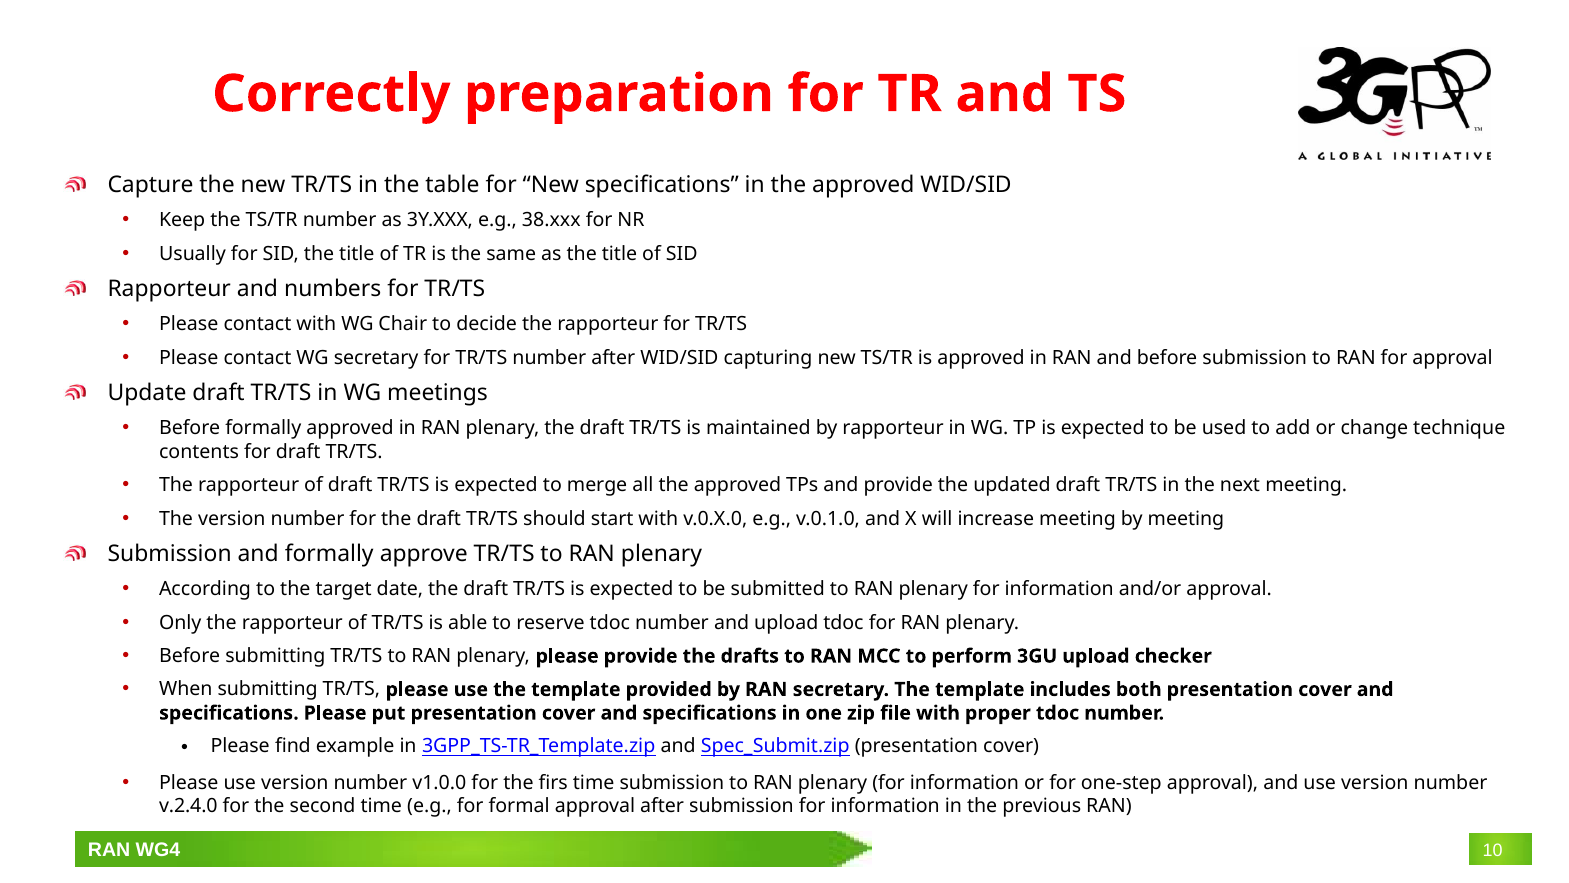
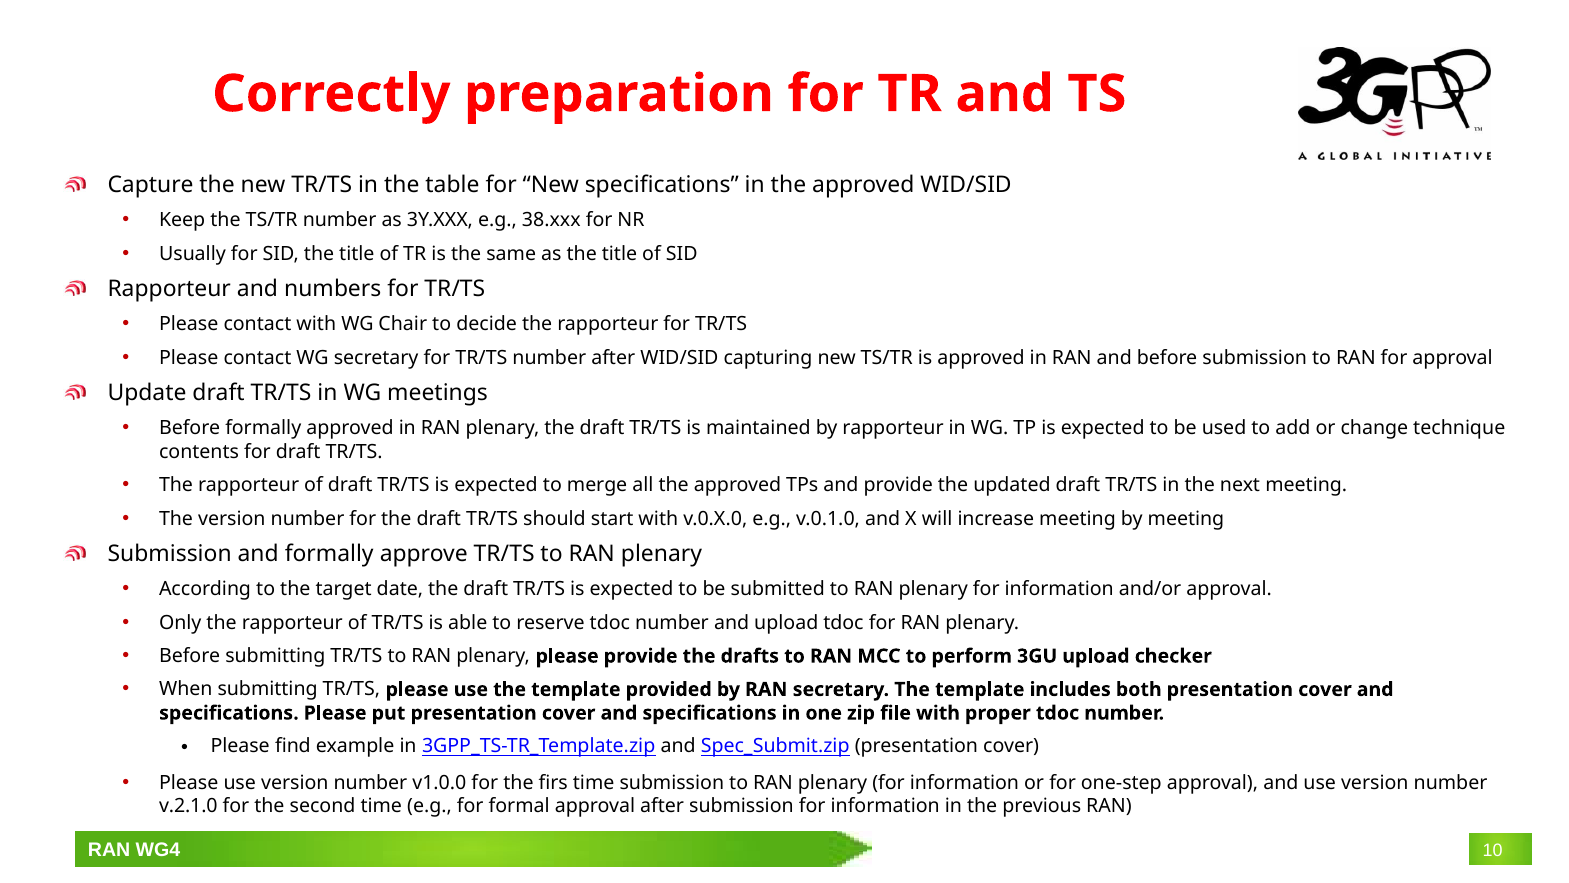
v.2.4.0: v.2.4.0 -> v.2.1.0
